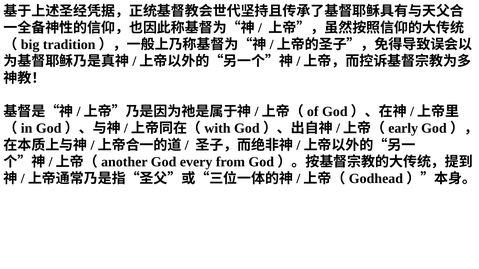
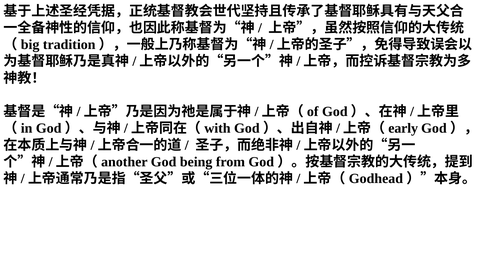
every: every -> being
